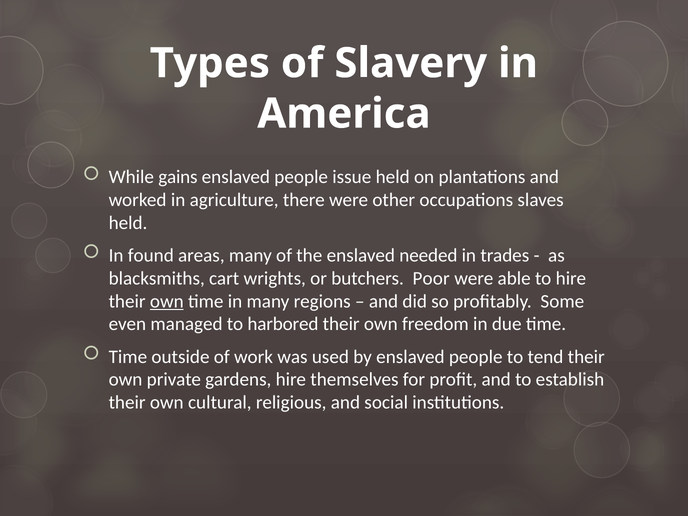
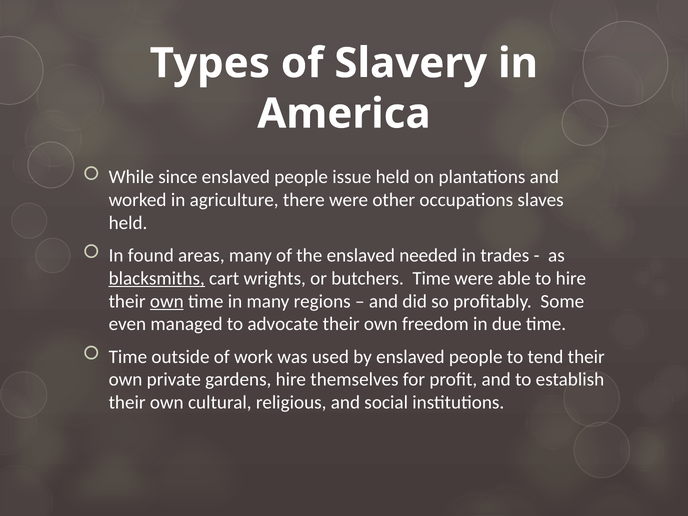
gains: gains -> since
blacksmiths underline: none -> present
butchers Poor: Poor -> Time
harbored: harbored -> advocate
